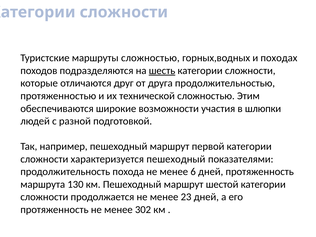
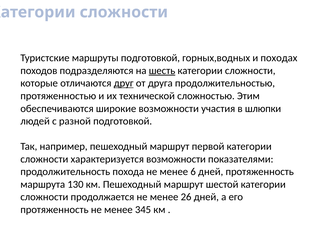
маршруты сложностью: сложностью -> подготовкой
друг underline: none -> present
характеризуется пешеходный: пешеходный -> возможности
23: 23 -> 26
302: 302 -> 345
